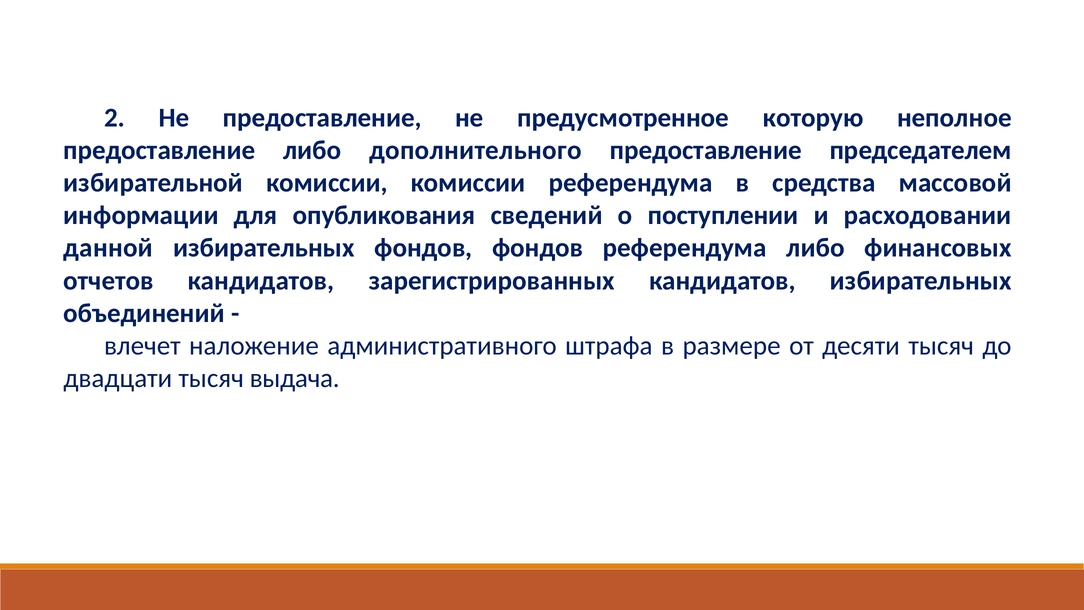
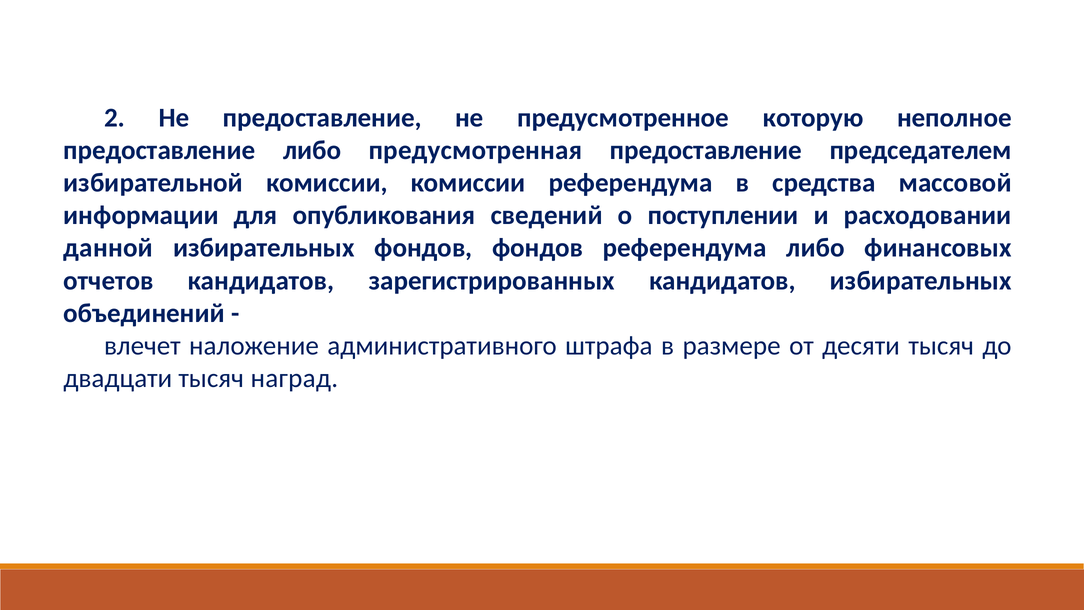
дополнительного: дополнительного -> предусмотренная
выдача: выдача -> наград
